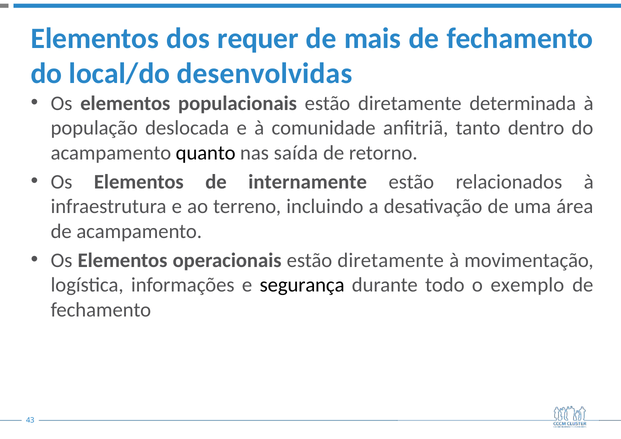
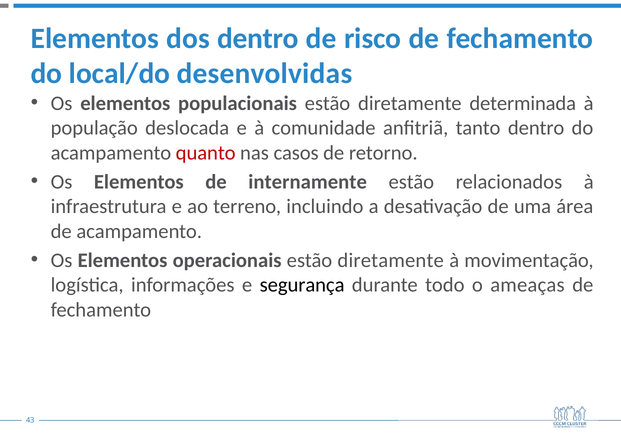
dos requer: requer -> dentro
mais: mais -> risco
quanto colour: black -> red
saída: saída -> casos
exemplo: exemplo -> ameaças
